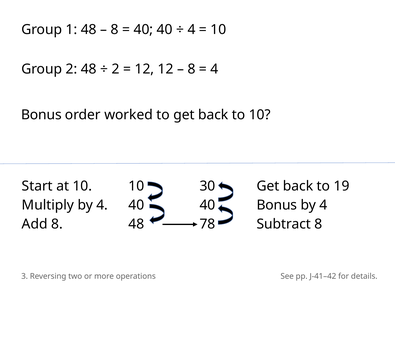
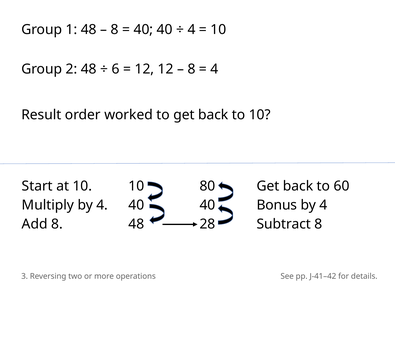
2 at (116, 69): 2 -> 6
Bonus at (41, 115): Bonus -> Result
30: 30 -> 80
19: 19 -> 60
78: 78 -> 28
